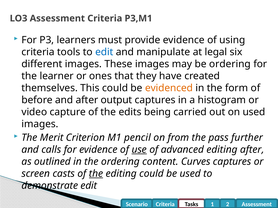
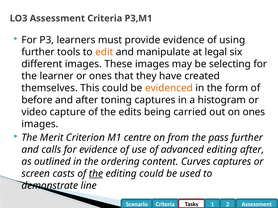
criteria at (38, 52): criteria -> further
edit at (104, 52) colour: blue -> orange
be ordering: ordering -> selecting
output: output -> toning
on used: used -> ones
pencil: pencil -> centre
use underline: present -> none
demonstrate edit: edit -> line
